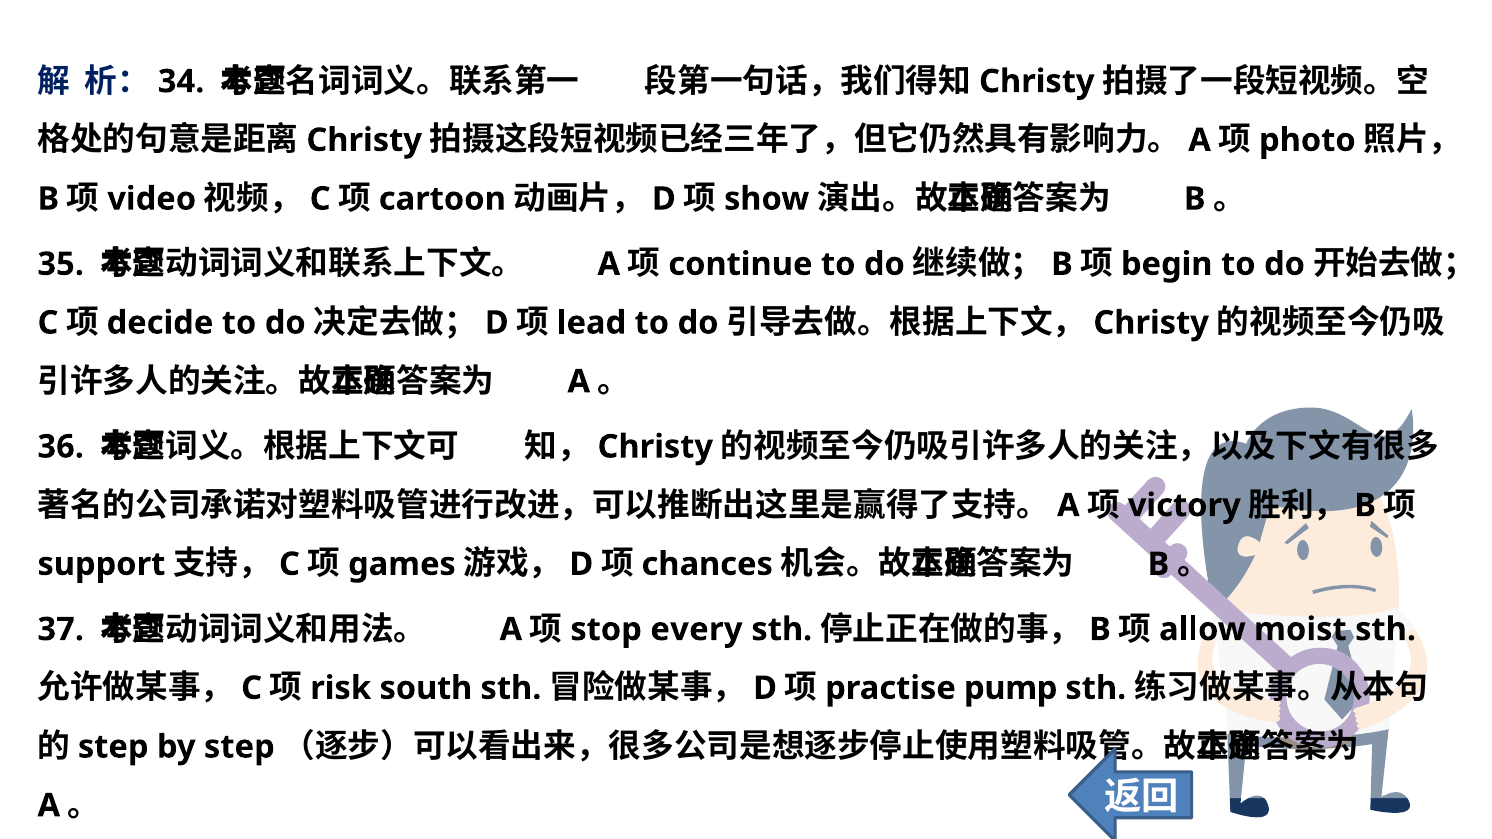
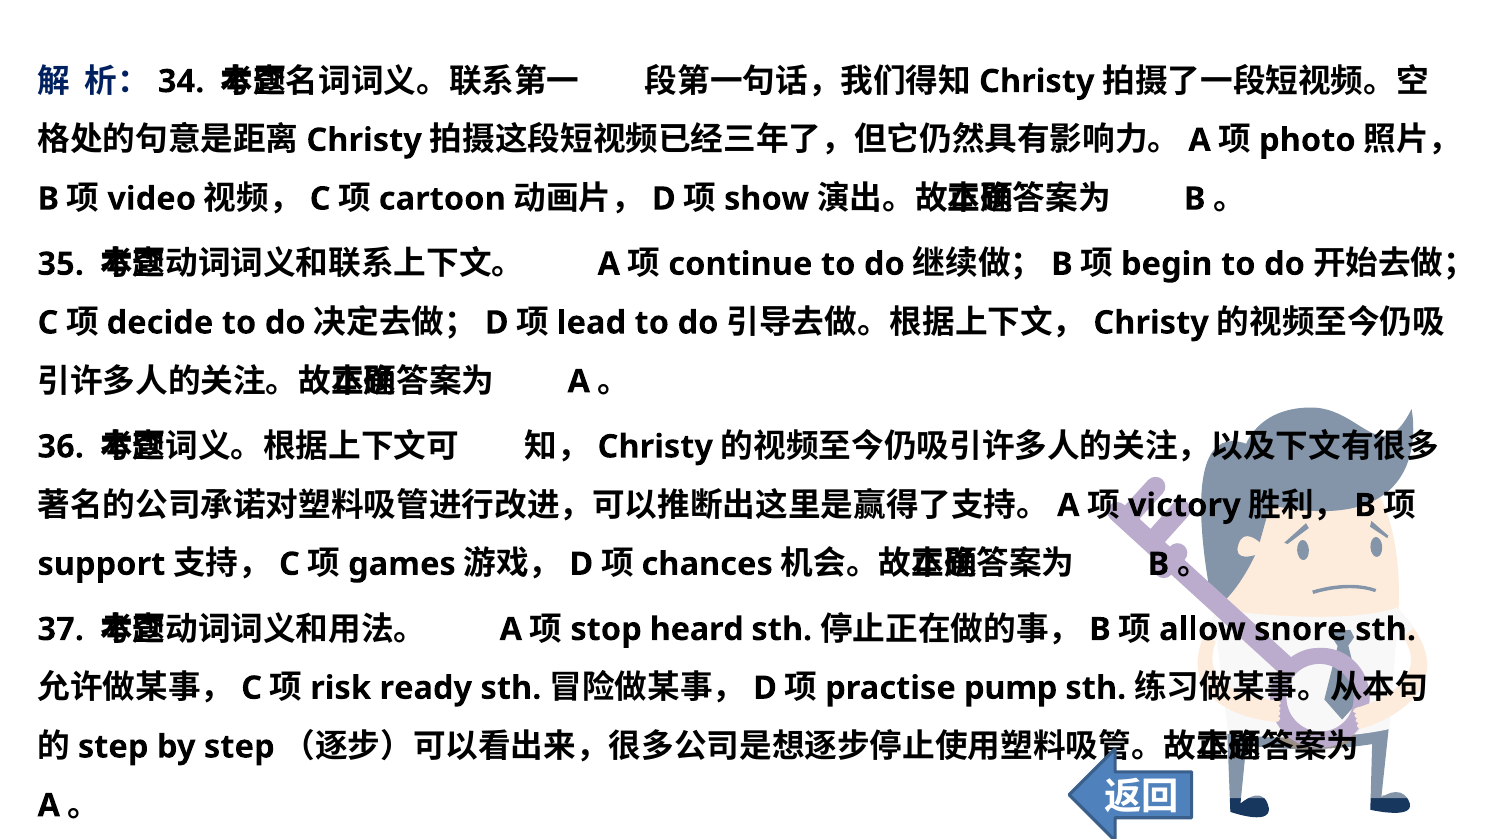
every: every -> heard
moist: moist -> snore
south: south -> ready
